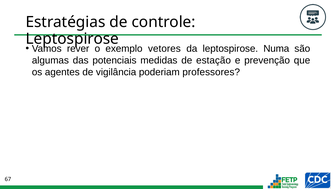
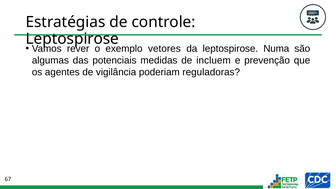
estação: estação -> incluem
professores: professores -> reguladoras
